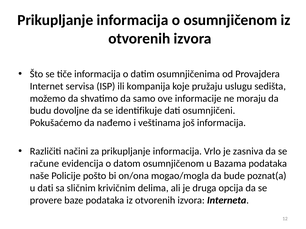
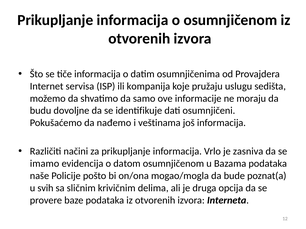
račune: račune -> imamo
u dati: dati -> svih
